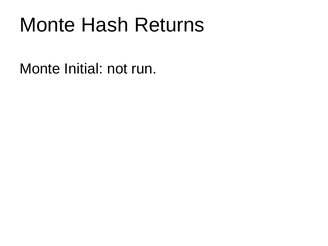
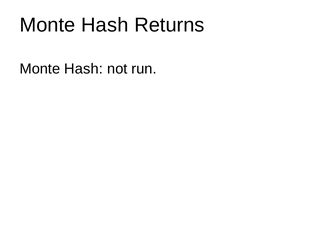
Initial at (84, 69): Initial -> Hash
